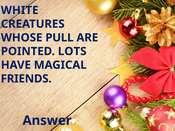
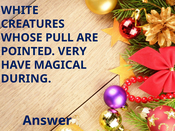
LOTS: LOTS -> VERY
FRIENDS: FRIENDS -> DURING
